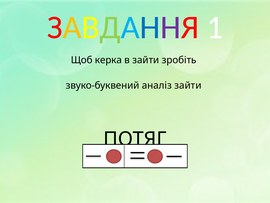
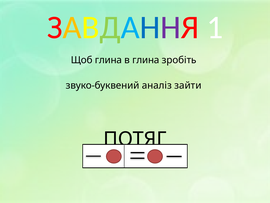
Щоб керка: керка -> глина
в зайти: зайти -> глина
